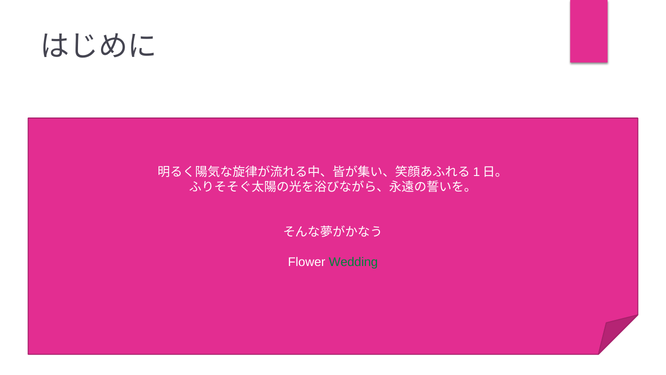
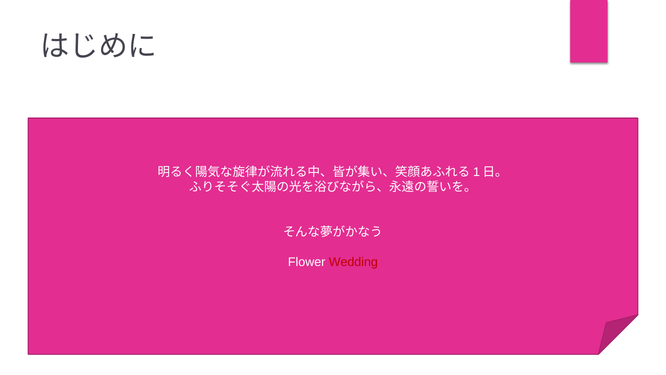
Wedding colour: green -> red
